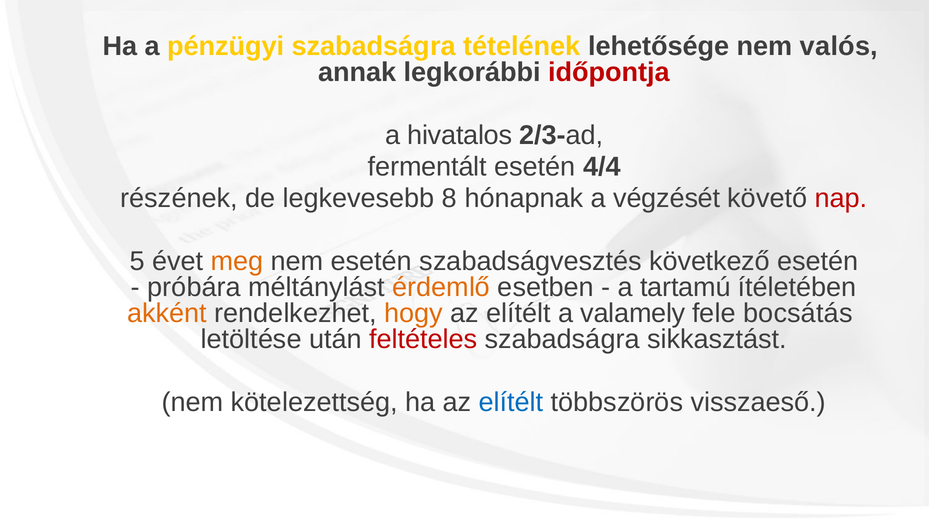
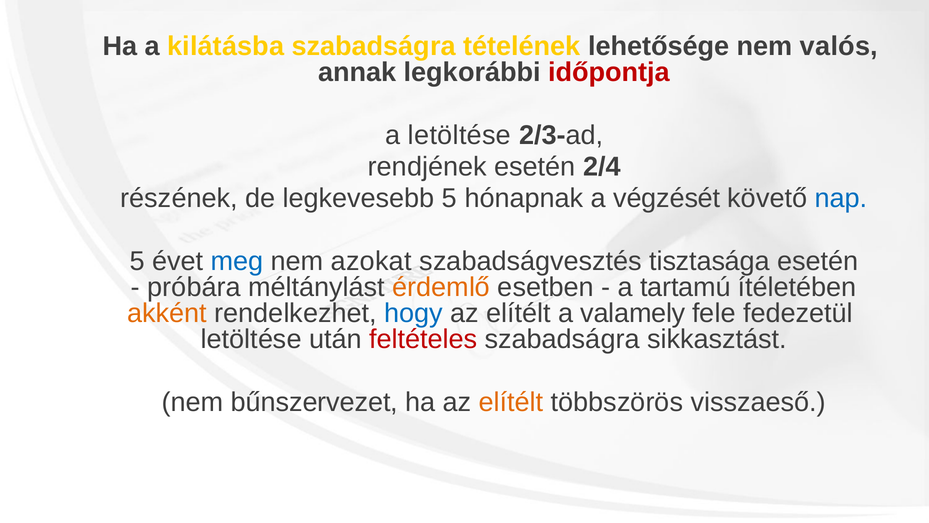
pénzügyi: pénzügyi -> kilátásba
a hivatalos: hivatalos -> letöltése
fermentált: fermentált -> rendjének
4/4: 4/4 -> 2/4
legkevesebb 8: 8 -> 5
nap colour: red -> blue
meg colour: orange -> blue
nem esetén: esetén -> azokat
következő: következő -> tisztasága
hogy colour: orange -> blue
bocsátás: bocsátás -> fedezetül
kötelezettség: kötelezettség -> bűnszervezet
elítélt at (511, 402) colour: blue -> orange
